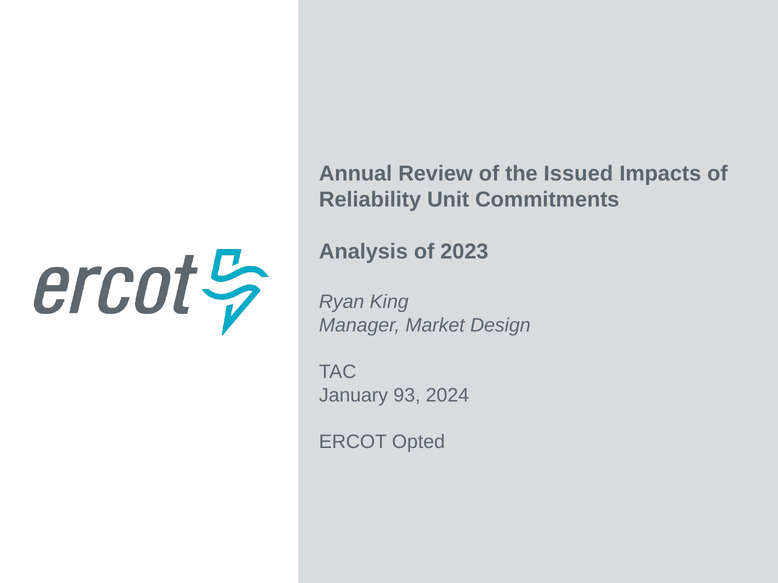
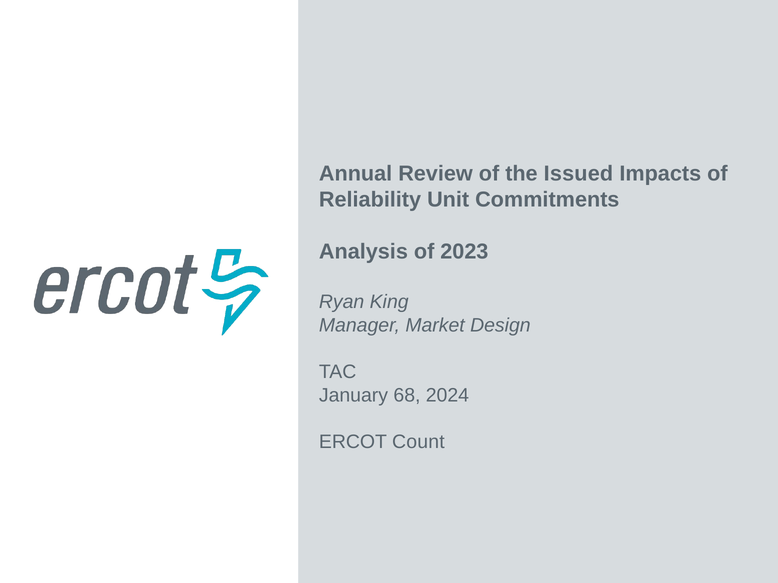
93: 93 -> 68
Opted: Opted -> Count
